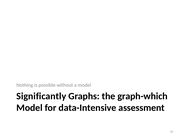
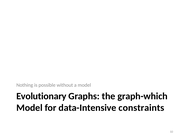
Significantly: Significantly -> Evolutionary
assessment: assessment -> constraints
